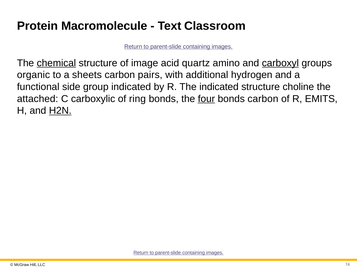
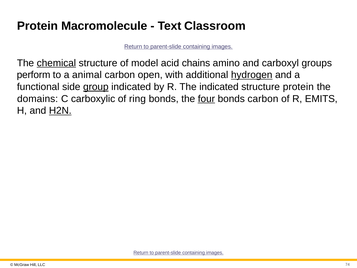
image: image -> model
quartz: quartz -> chains
carboxyl underline: present -> none
organic: organic -> perform
sheets: sheets -> animal
pairs: pairs -> open
hydrogen underline: none -> present
group underline: none -> present
structure choline: choline -> protein
attached: attached -> domains
